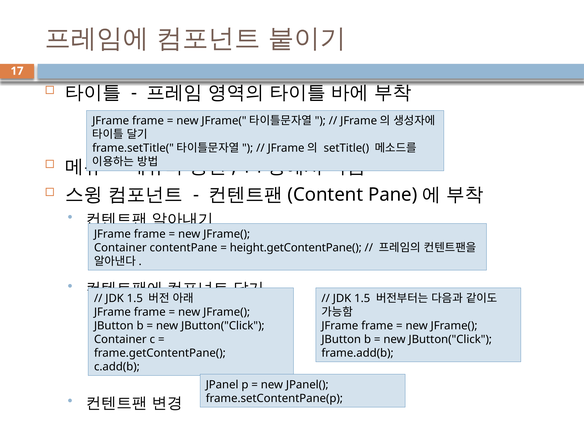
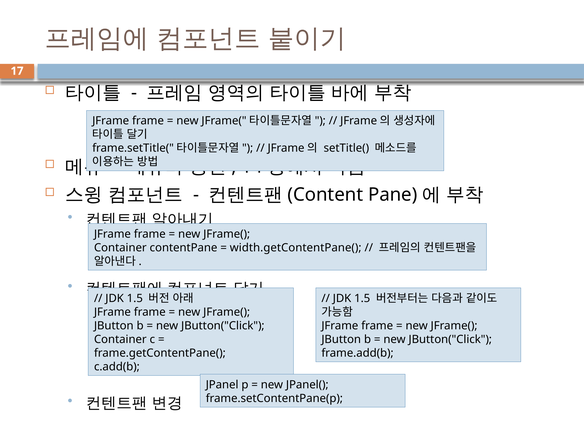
height.getContentPane(: height.getContentPane( -> width.getContentPane(
